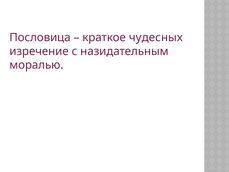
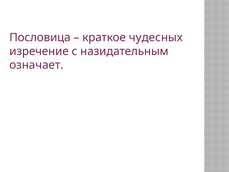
моралью: моралью -> означает
